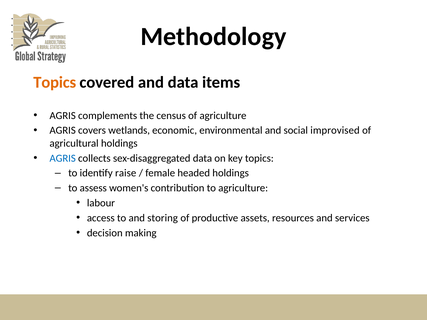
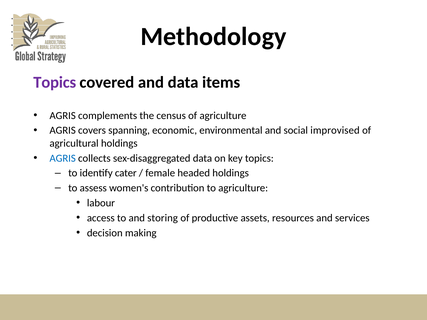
Topics at (55, 83) colour: orange -> purple
wetlands: wetlands -> spanning
raise: raise -> cater
